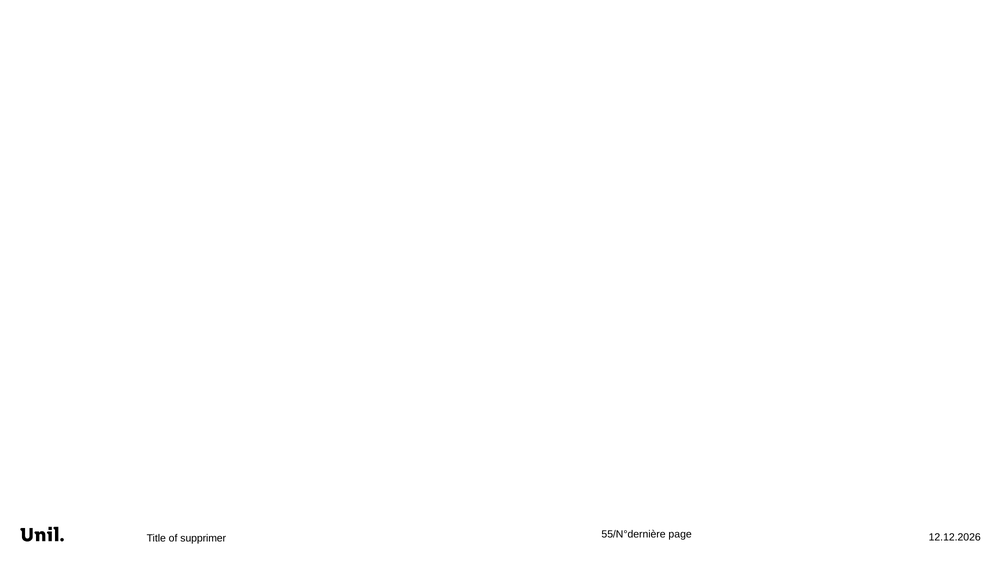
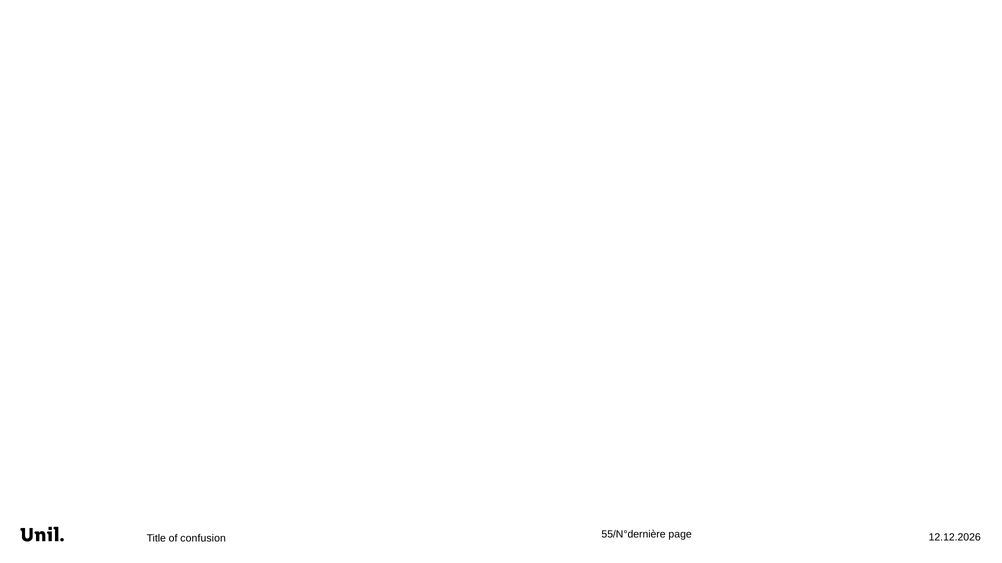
supprimer: supprimer -> confusion
